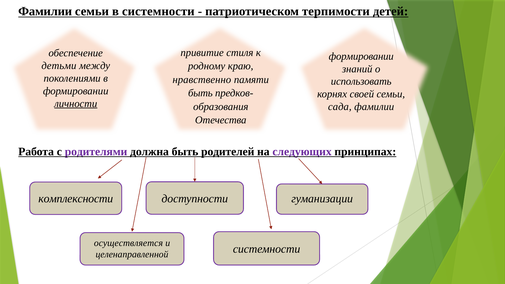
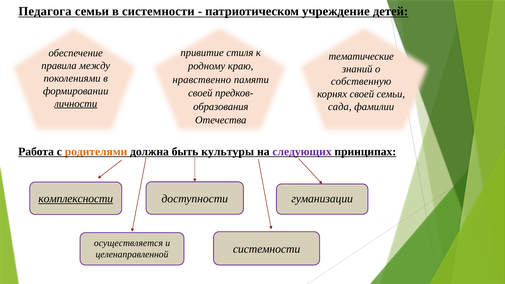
Фамилии at (45, 11): Фамилии -> Педагога
терпимости: терпимости -> учреждение
формировании at (361, 56): формировании -> тематические
детьми: детьми -> правила
использовать: использовать -> собственную
быть at (200, 93): быть -> своей
родителями colour: purple -> orange
родителей: родителей -> культуры
комплексности underline: none -> present
